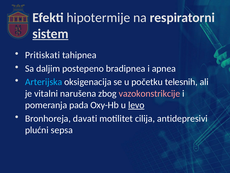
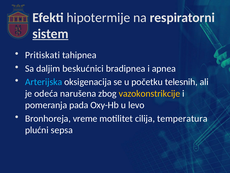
postepeno: postepeno -> beskućnici
vitalni: vitalni -> odeća
vazokonstrikcije colour: pink -> yellow
levo underline: present -> none
davati: davati -> vreme
antidepresivi: antidepresivi -> temperatura
